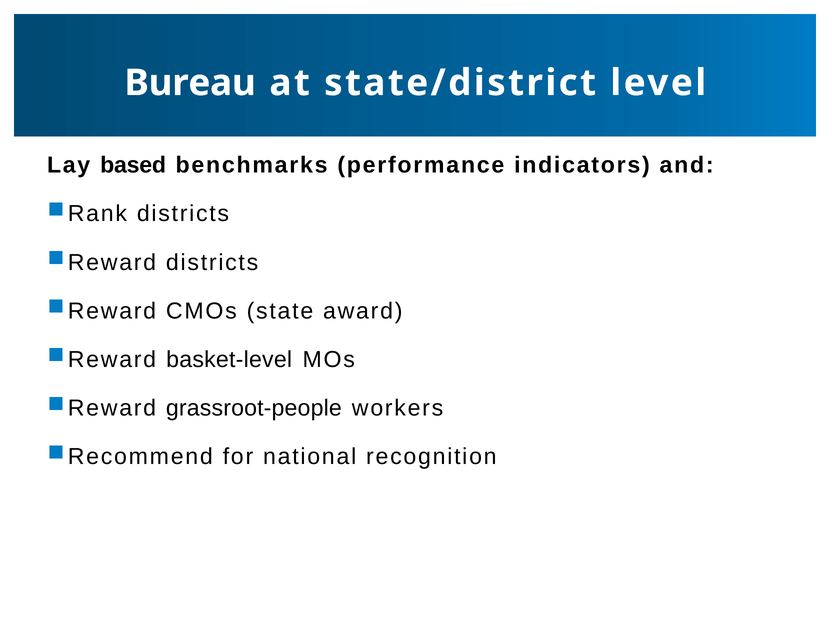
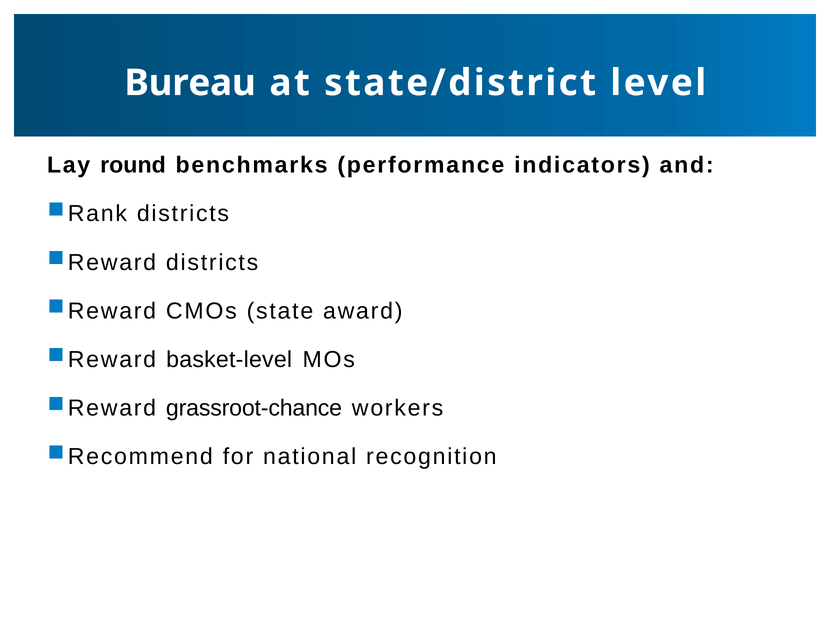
based: based -> round
grassroot-people: grassroot-people -> grassroot-chance
